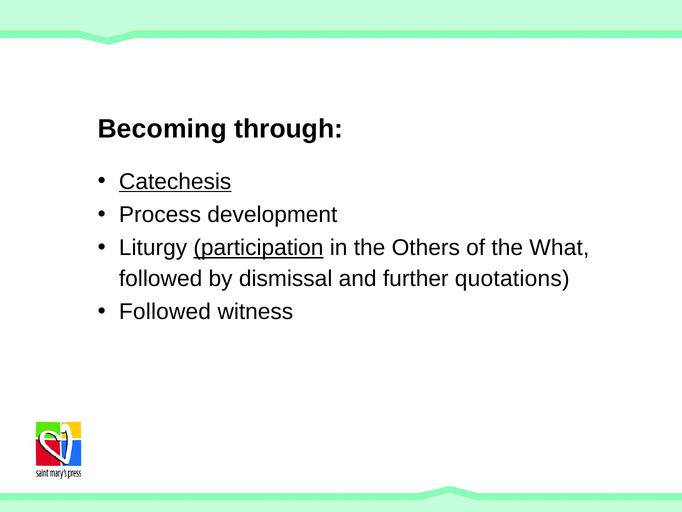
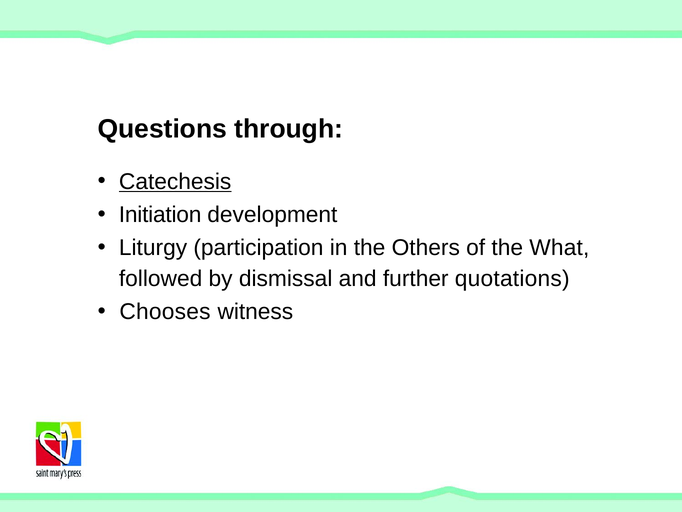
Becoming: Becoming -> Questions
Process: Process -> Initiation
participation underline: present -> none
Followed at (165, 312): Followed -> Chooses
